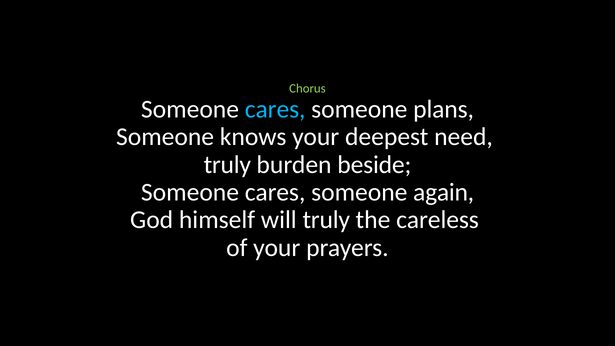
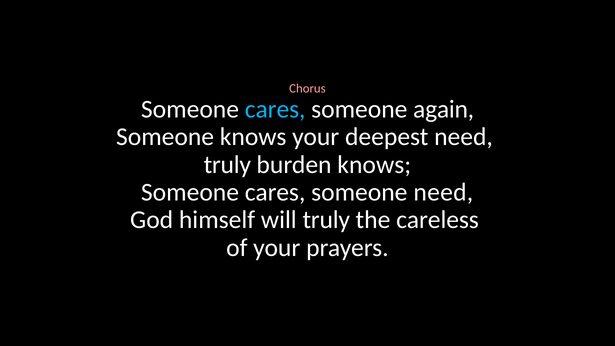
Chorus colour: light green -> pink
plans: plans -> again
burden beside: beside -> knows
someone again: again -> need
